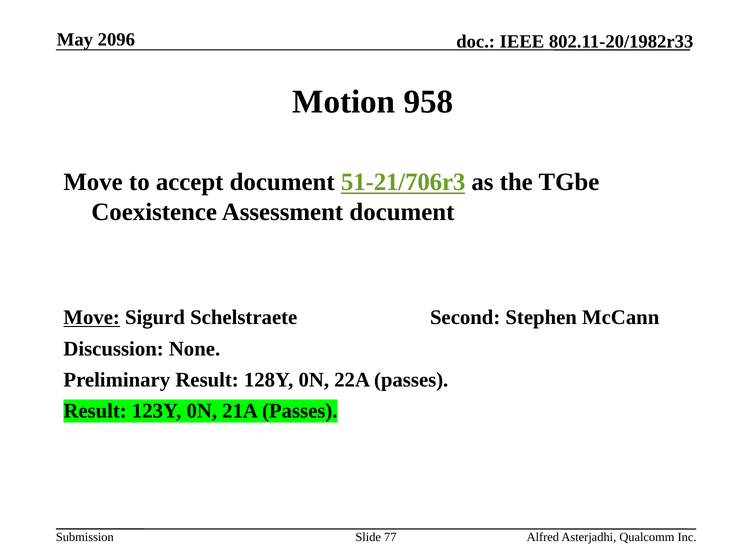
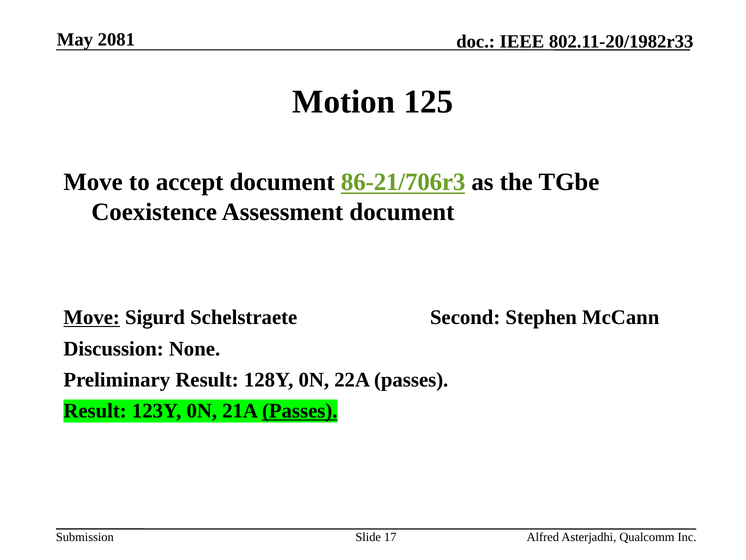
2096: 2096 -> 2081
958: 958 -> 125
51-21/706r3: 51-21/706r3 -> 86-21/706r3
Passes at (300, 411) underline: none -> present
77: 77 -> 17
